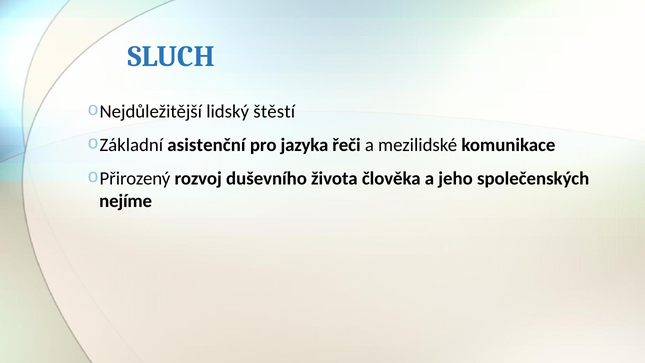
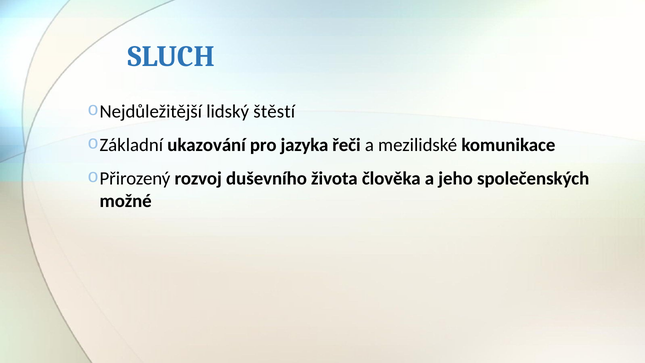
asistenční: asistenční -> ukazování
nejíme: nejíme -> možné
